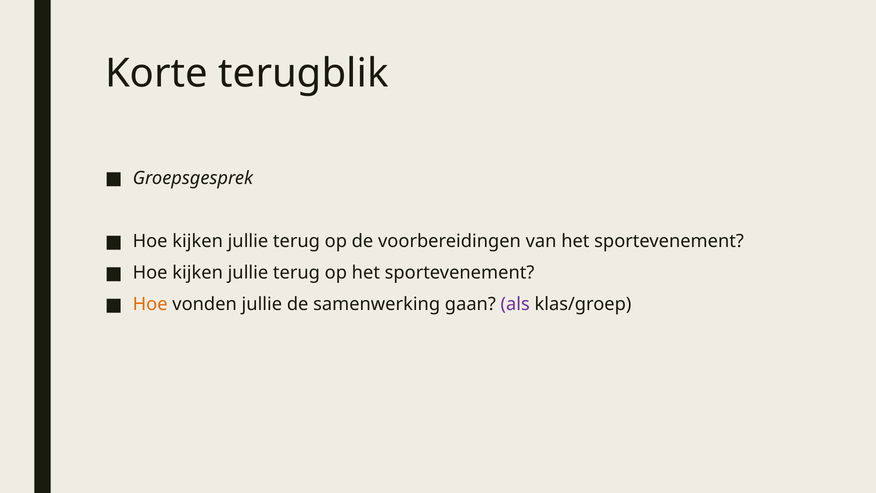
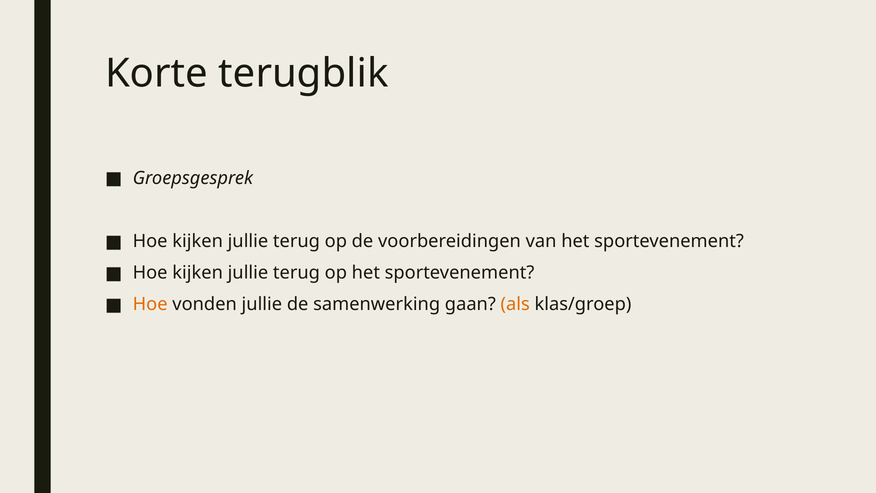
als colour: purple -> orange
